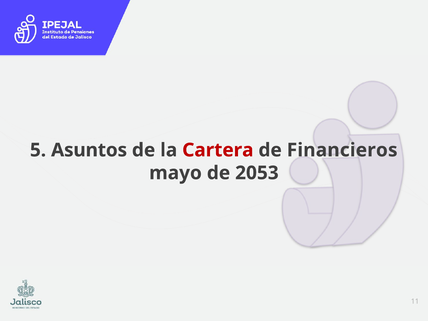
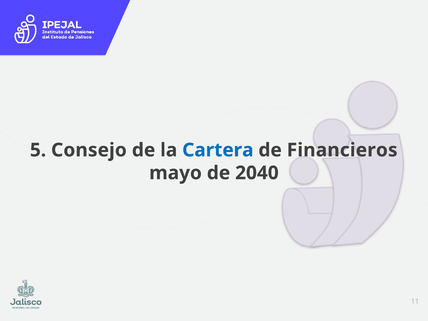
Asuntos: Asuntos -> Consejo
Cartera colour: red -> blue
2053: 2053 -> 2040
